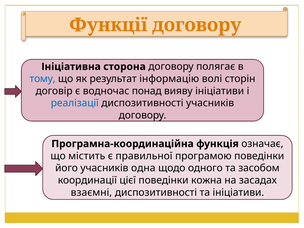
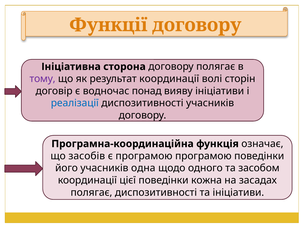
тому colour: blue -> purple
результат інформацію: інформацію -> координації
містить: містить -> засобів
є правильної: правильної -> програмою
взаємні at (91, 192): взаємні -> полягає
